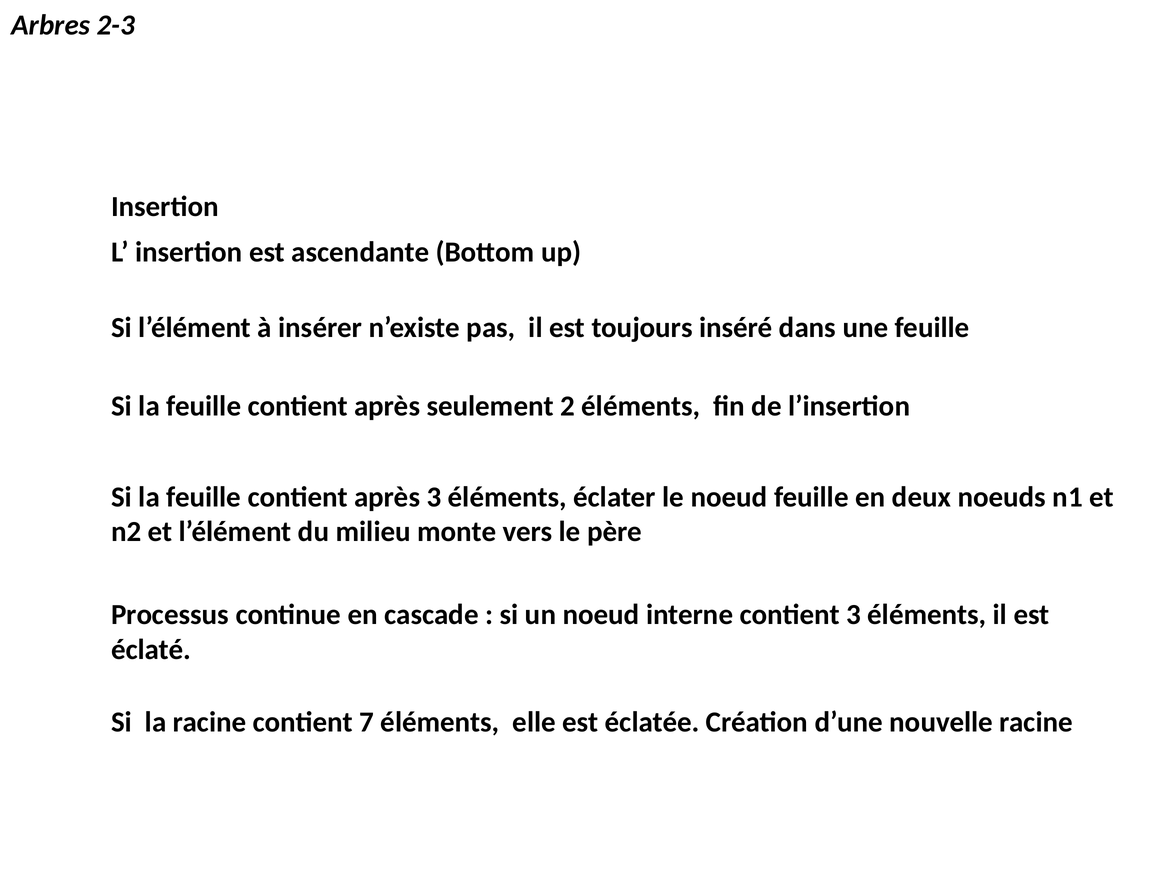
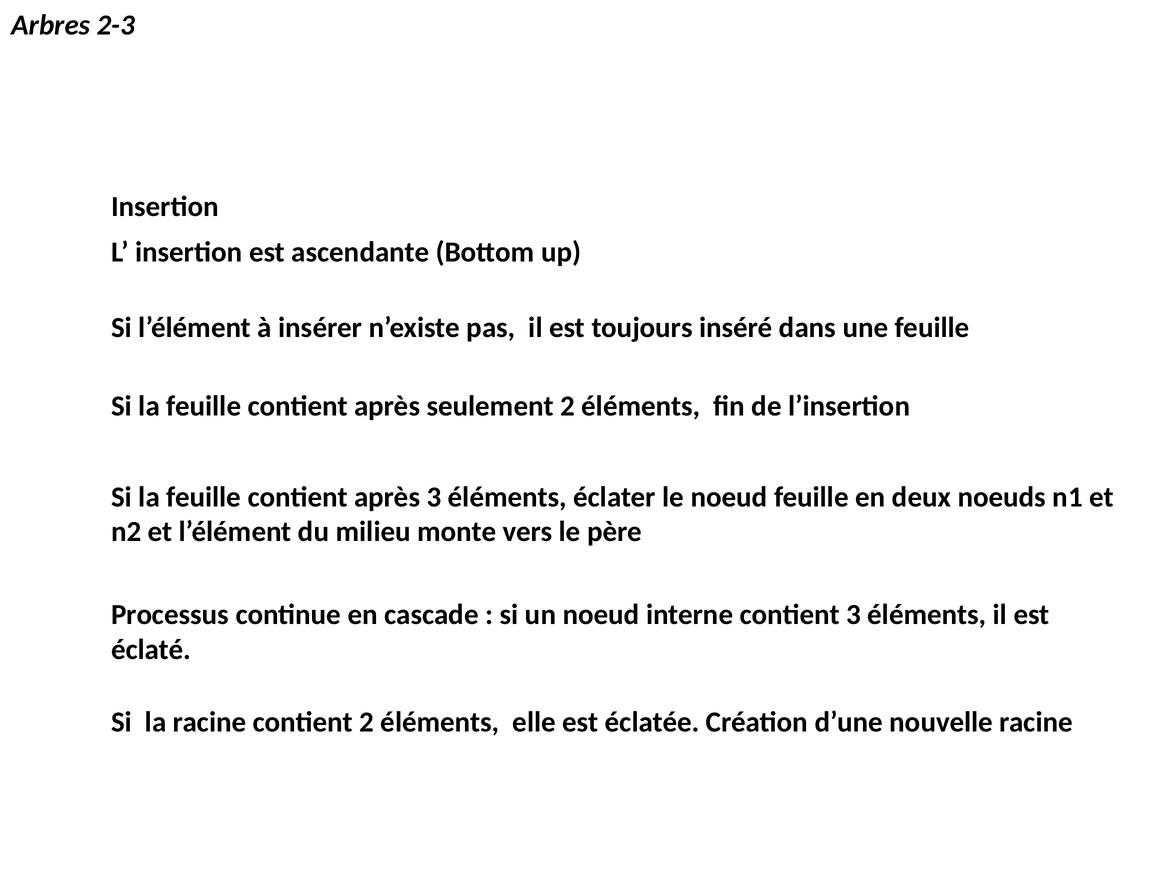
contient 7: 7 -> 2
